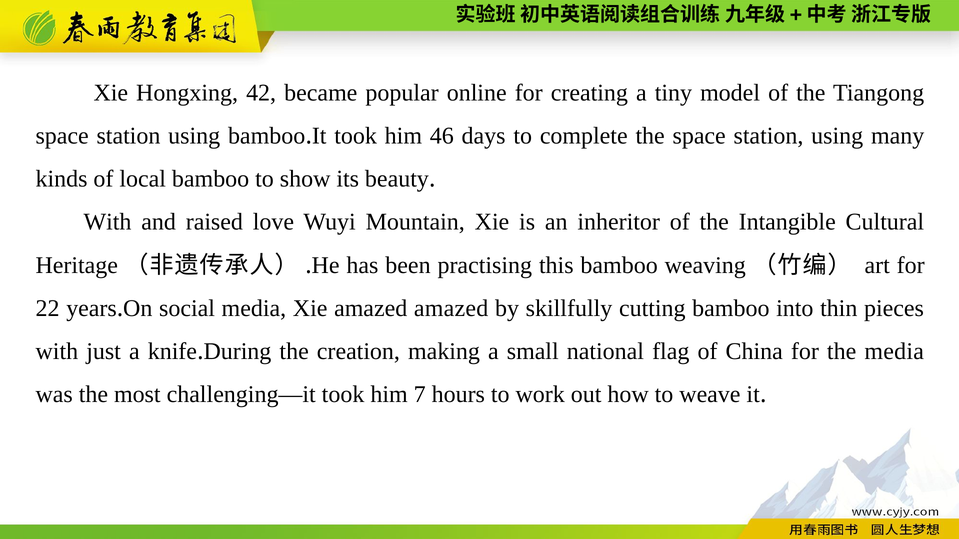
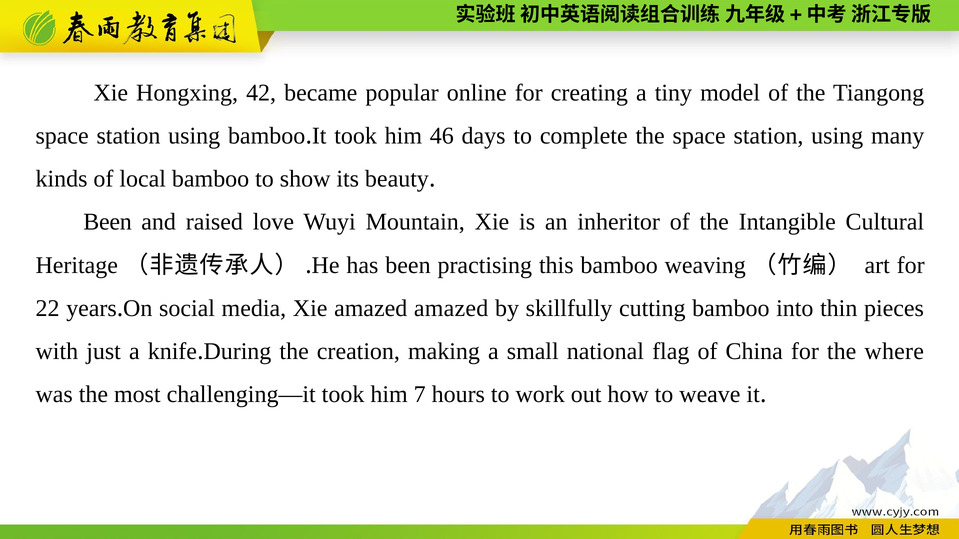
With at (107, 222): With -> Been
the media: media -> where
